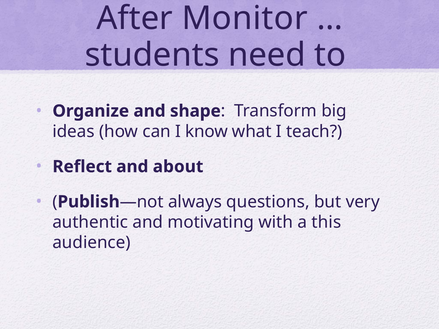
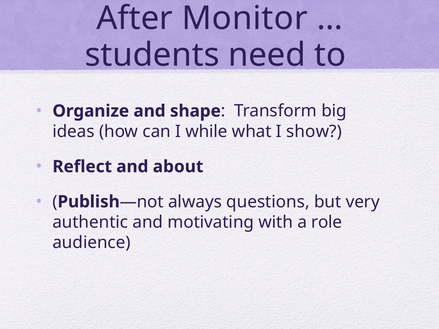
know: know -> while
teach: teach -> show
this: this -> role
